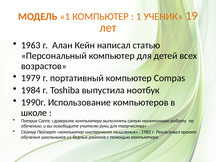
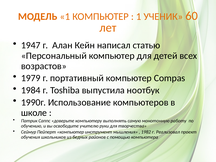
19: 19 -> 60
1963: 1963 -> 1947
